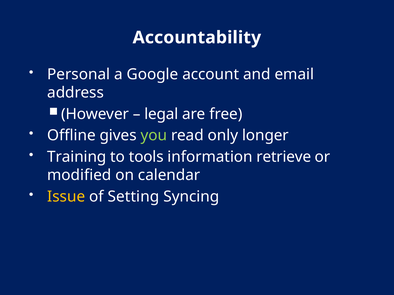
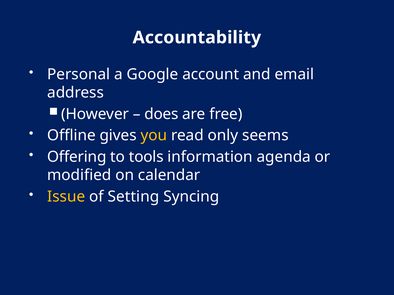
legal: legal -> does
you colour: light green -> yellow
longer: longer -> seems
Training: Training -> Offering
retrieve: retrieve -> agenda
